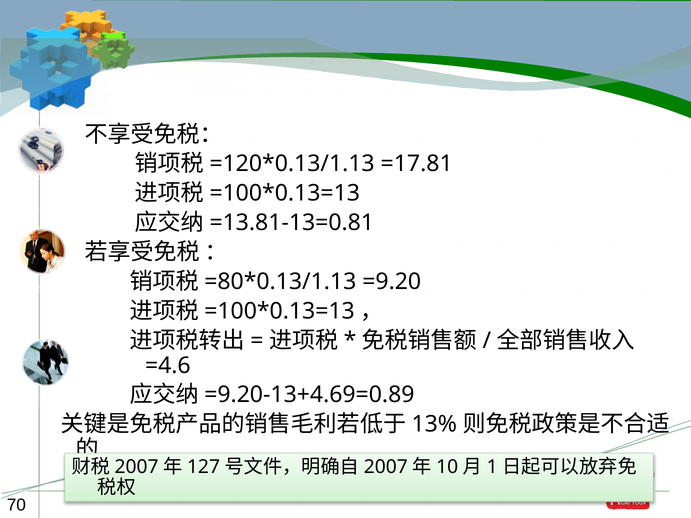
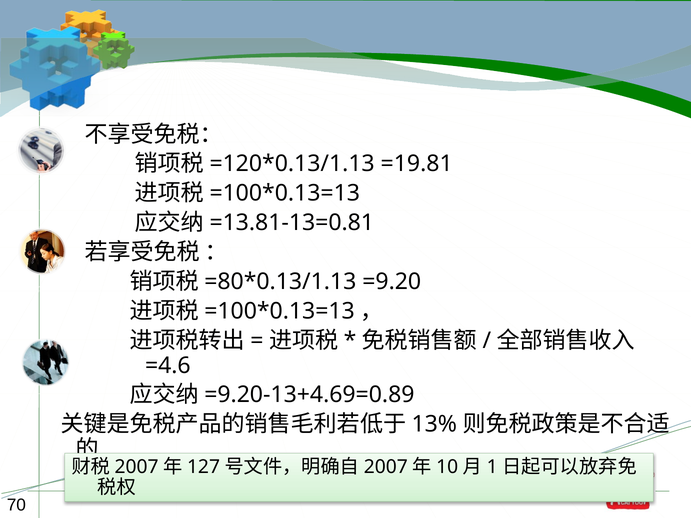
=17.81: =17.81 -> =19.81
